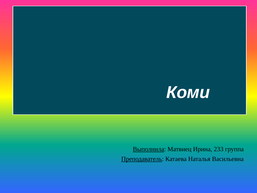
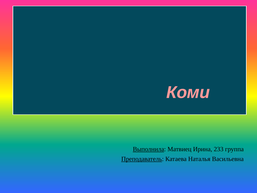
Коми colour: white -> pink
